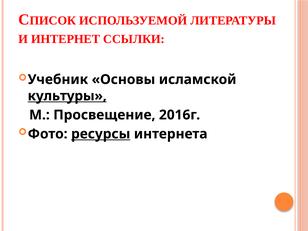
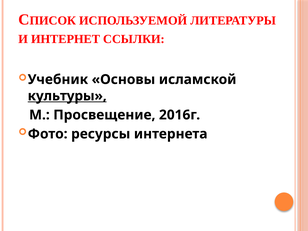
ресурсы underline: present -> none
